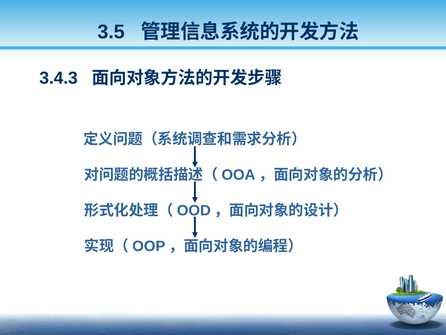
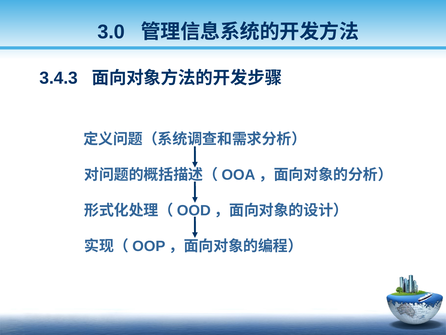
3.5: 3.5 -> 3.0
